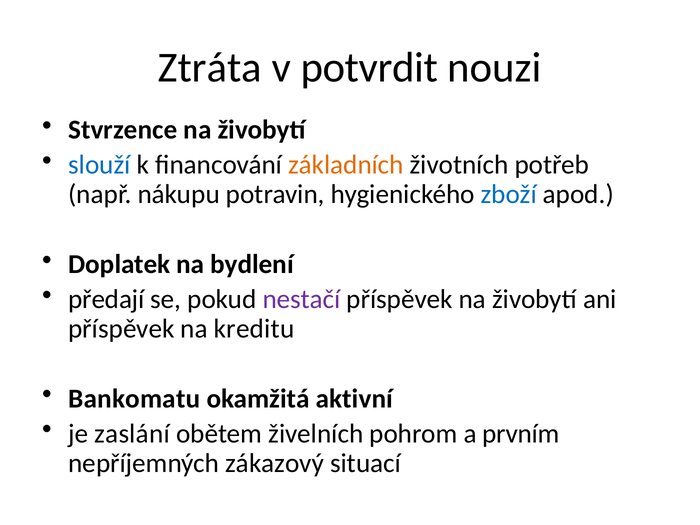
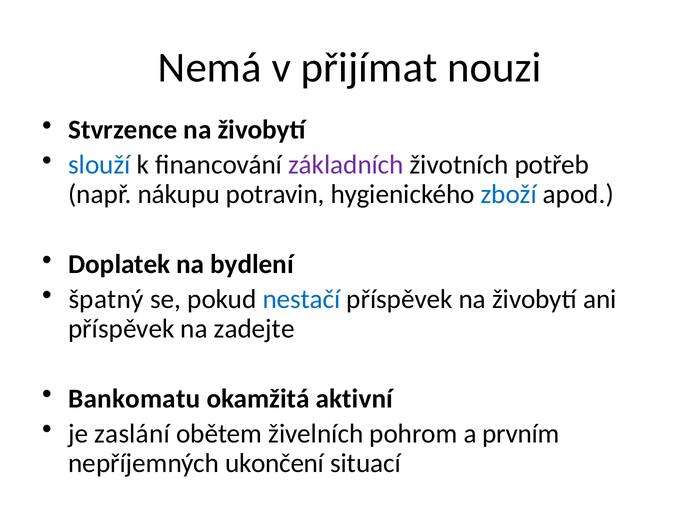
Ztráta: Ztráta -> Nemá
potvrdit: potvrdit -> přijímat
základních colour: orange -> purple
předají: předají -> špatný
nestačí colour: purple -> blue
kreditu: kreditu -> zadejte
zákazový: zákazový -> ukončení
